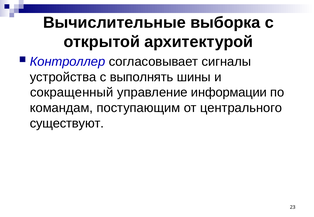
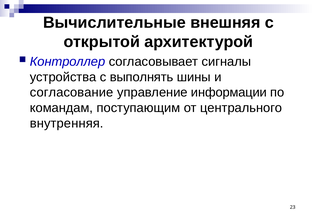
выборка: выборка -> внешняя
сокращенный: сокращенный -> согласование
существуют: существуют -> внутренняя
